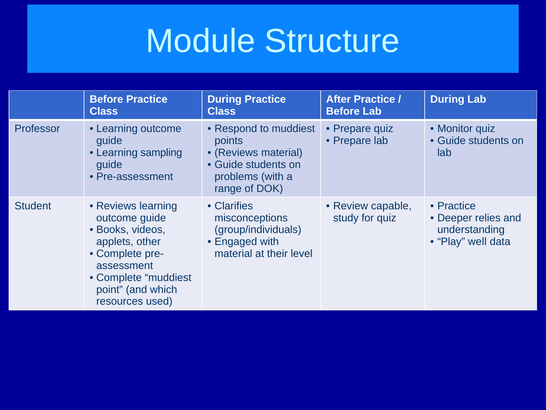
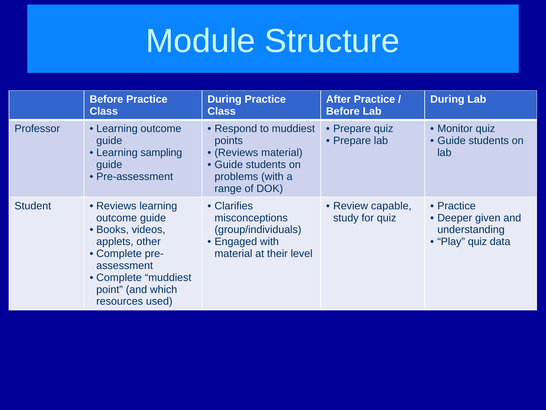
relies: relies -> given
Play well: well -> quiz
